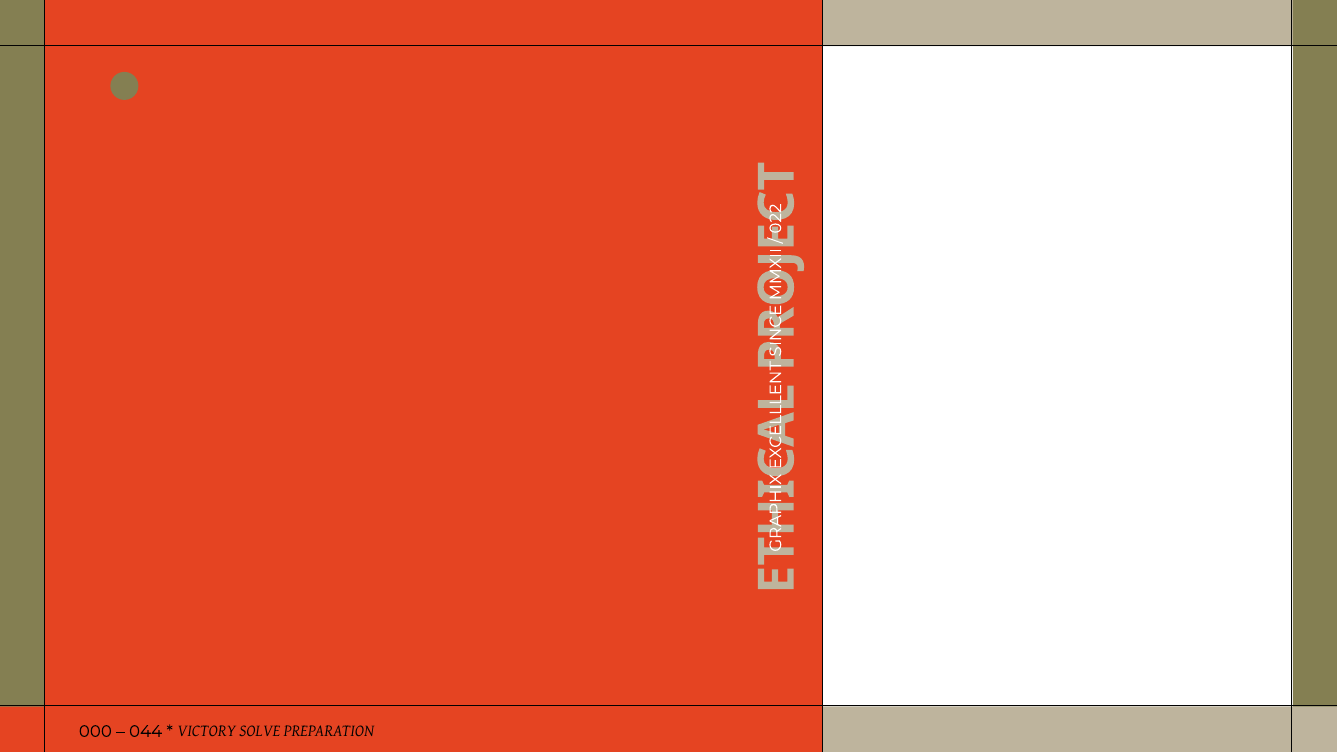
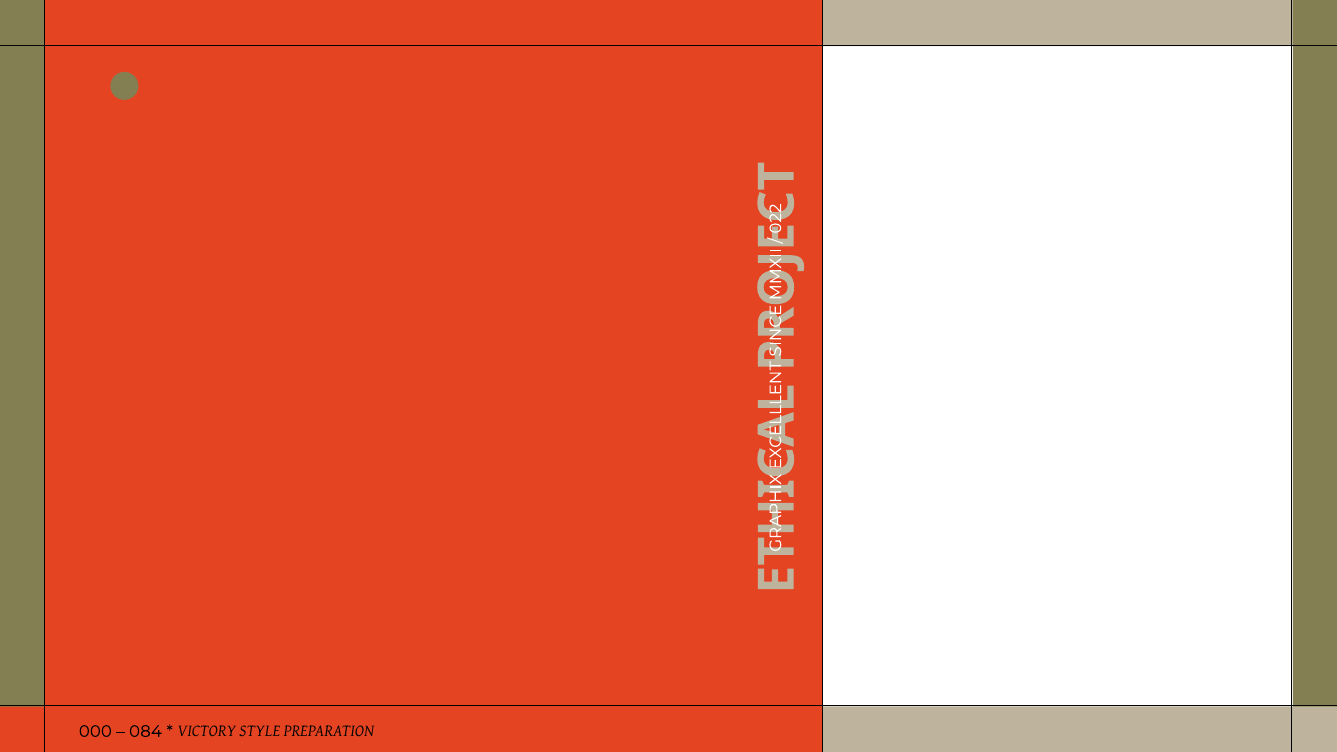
044: 044 -> 084
SOLVE: SOLVE -> STYLE
